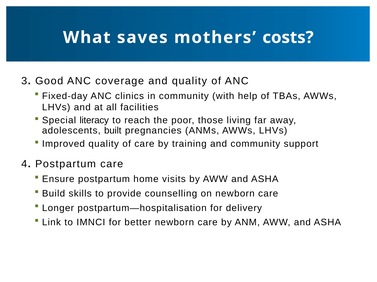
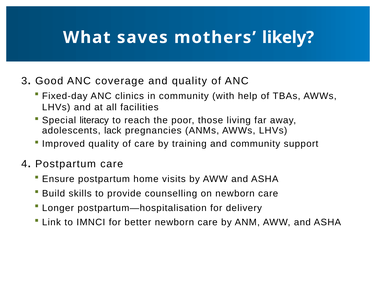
costs: costs -> likely
built: built -> lack
